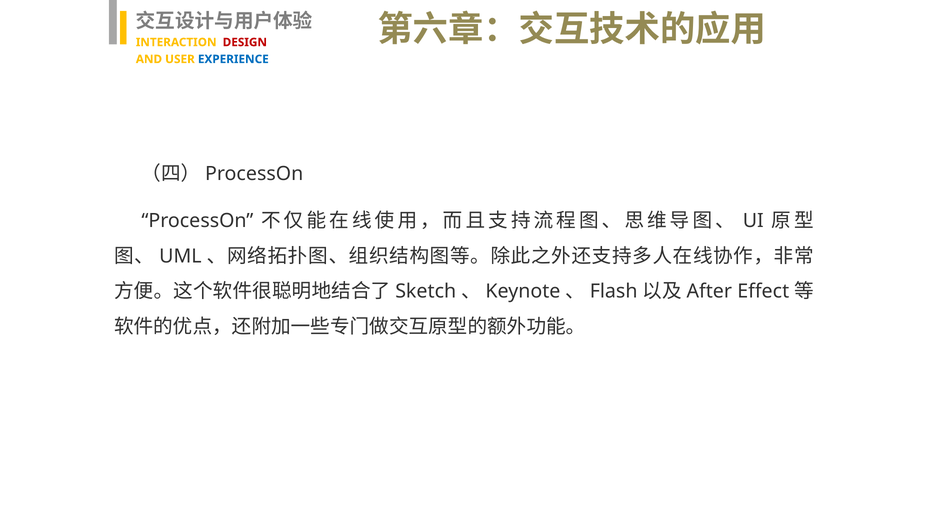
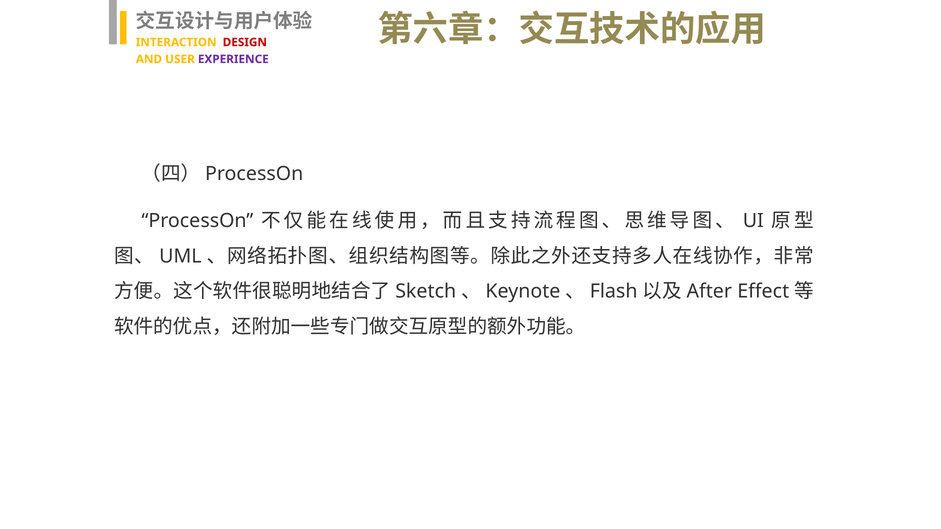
EXPERIENCE colour: blue -> purple
